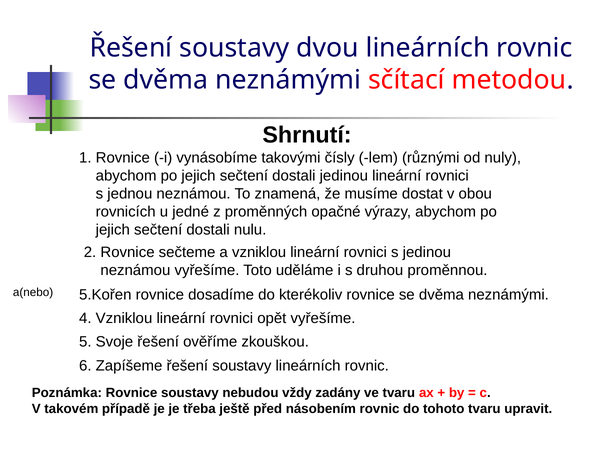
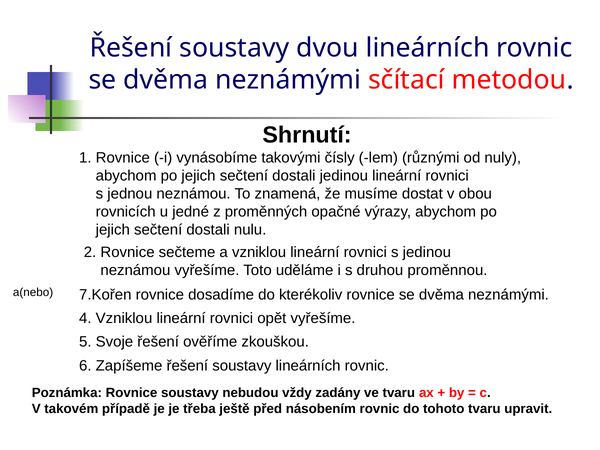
5.Kořen: 5.Kořen -> 7.Kořen
